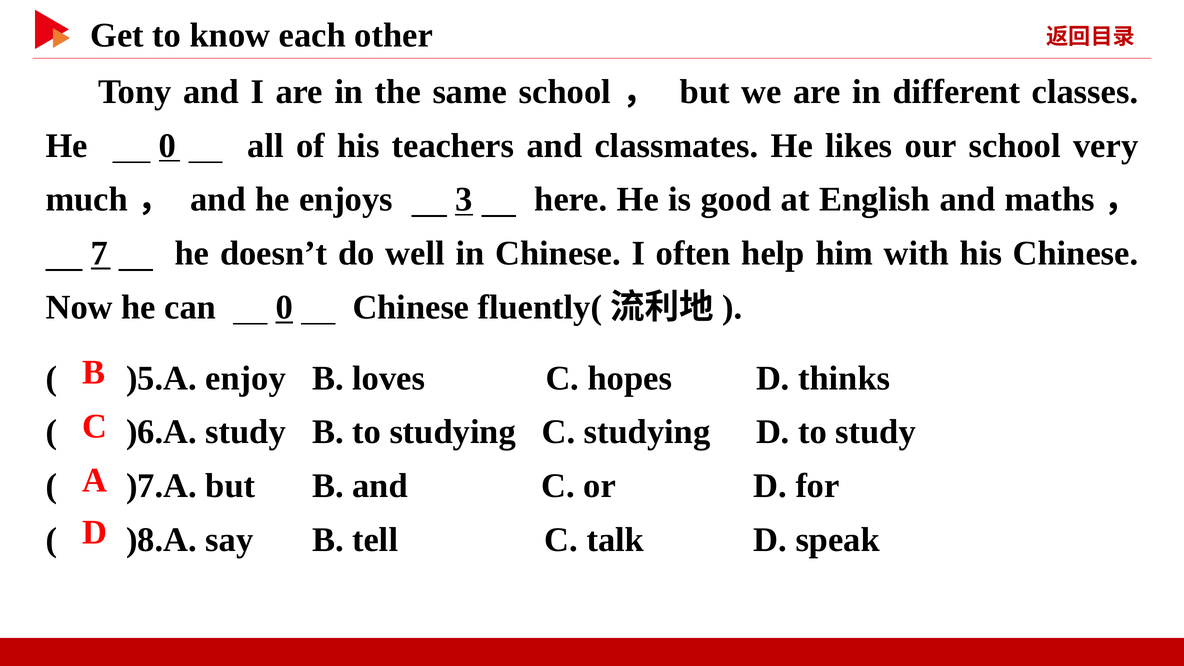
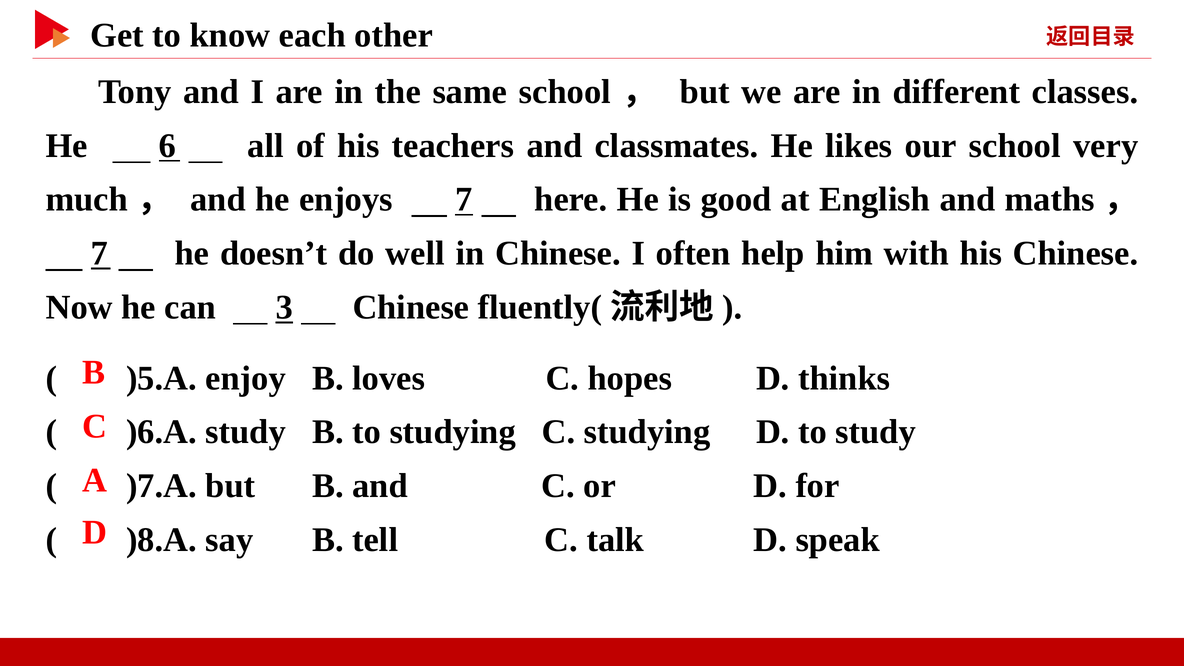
He 0: 0 -> 6
enjoys 3: 3 -> 7
can 0: 0 -> 3
